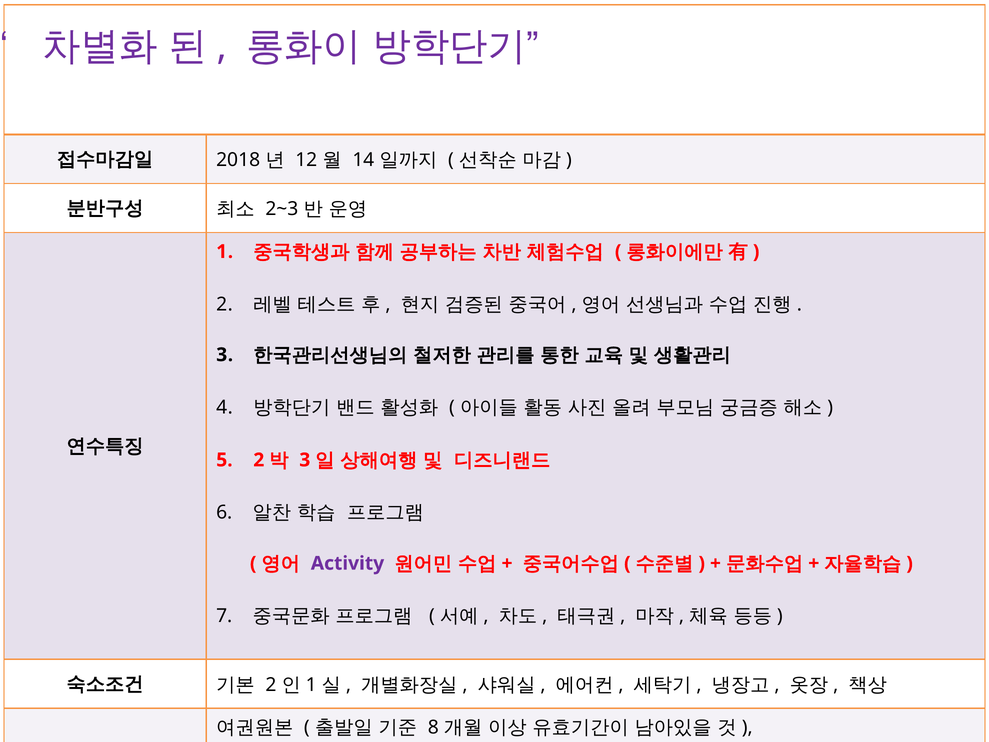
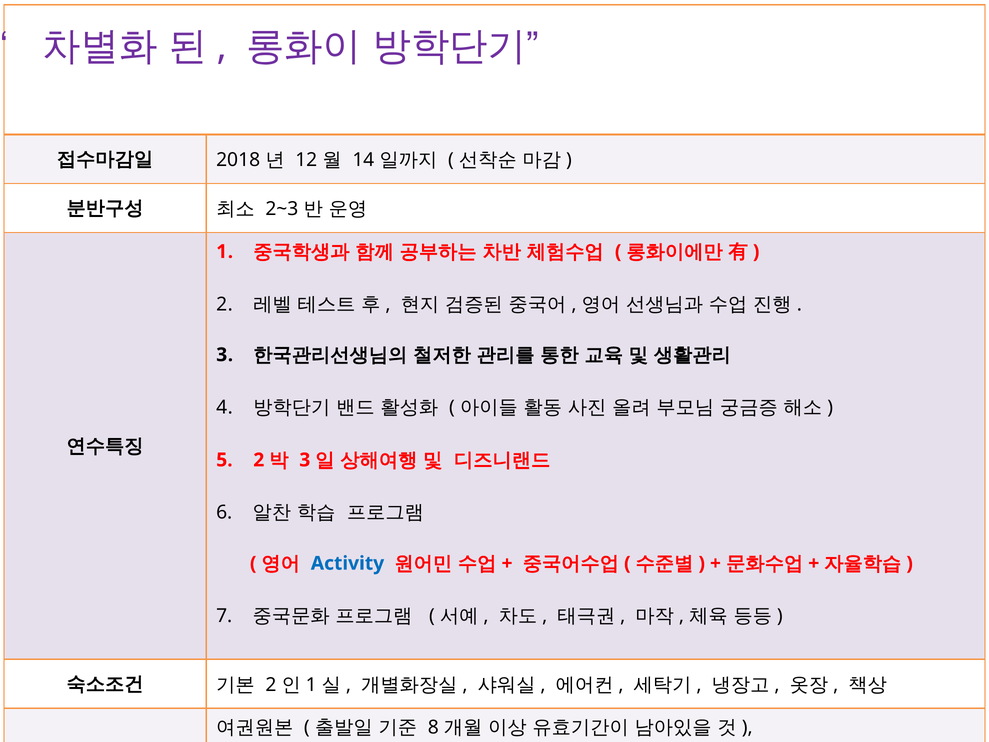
Activity colour: purple -> blue
